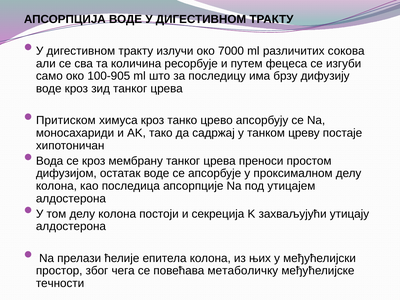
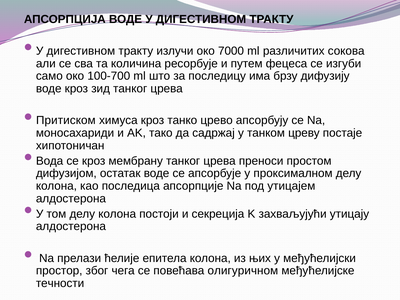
100-905: 100-905 -> 100-700
метаболичку: метаболичку -> олигуричном
